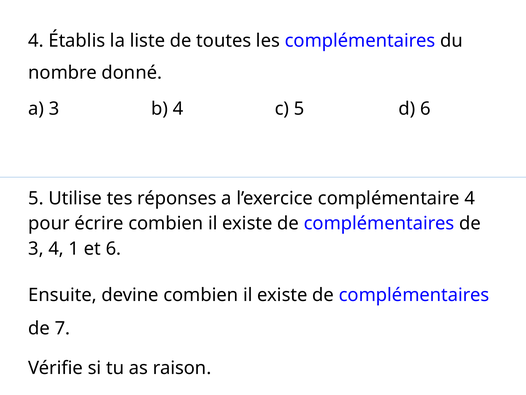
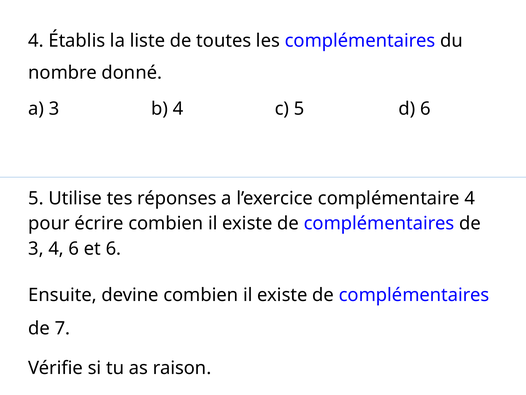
4 1: 1 -> 6
